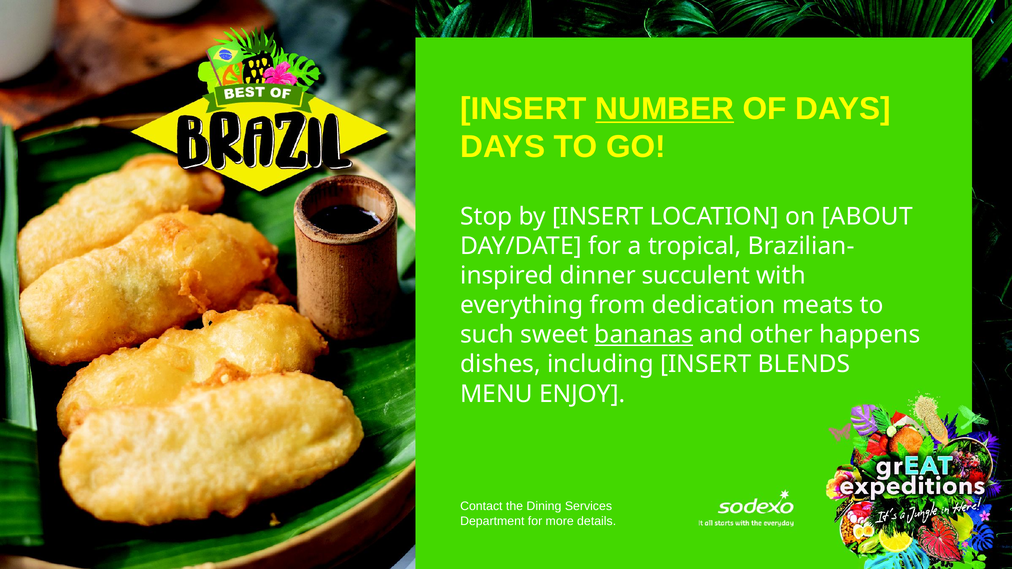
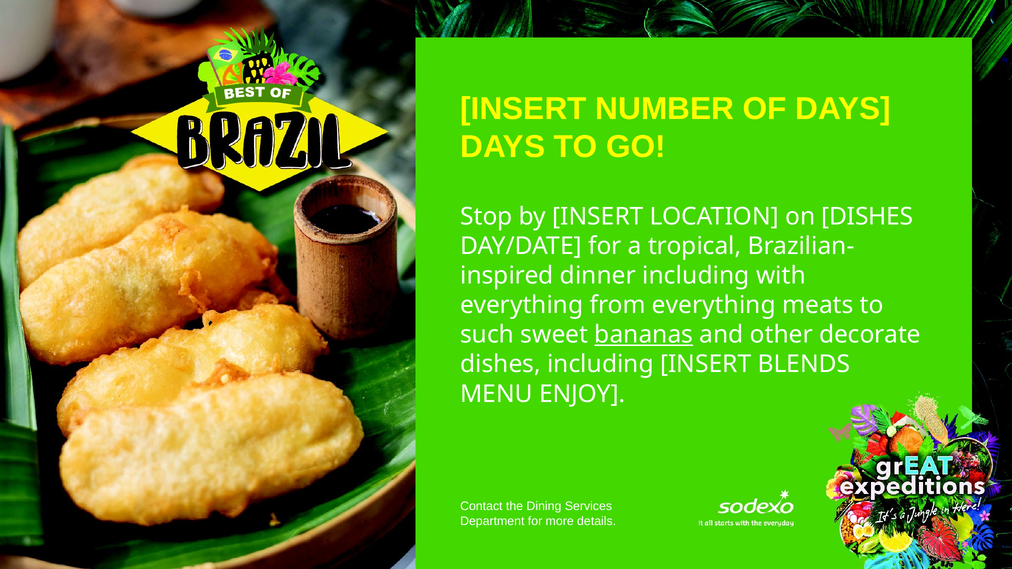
NUMBER underline: present -> none
on ABOUT: ABOUT -> DISHES
dinner succulent: succulent -> including
from dedication: dedication -> everything
happens: happens -> decorate
